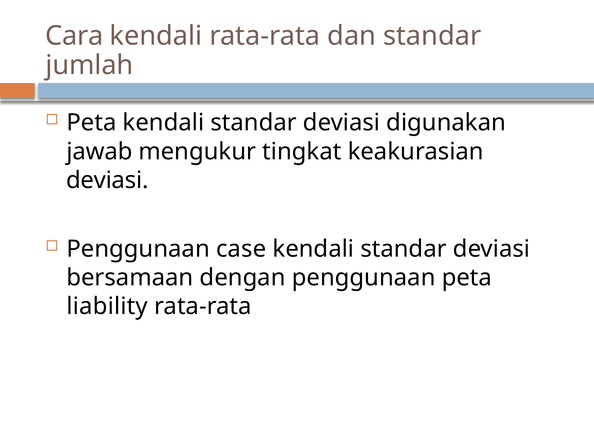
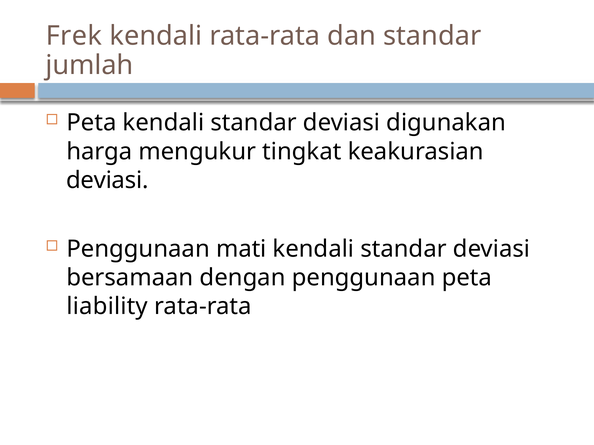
Cara: Cara -> Frek
jawab: jawab -> harga
case: case -> mati
